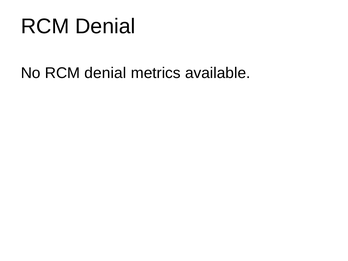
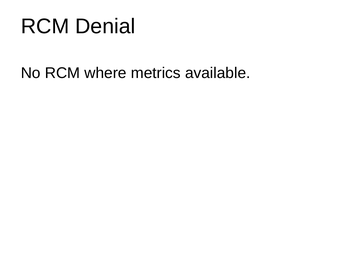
No RCM denial: denial -> where
